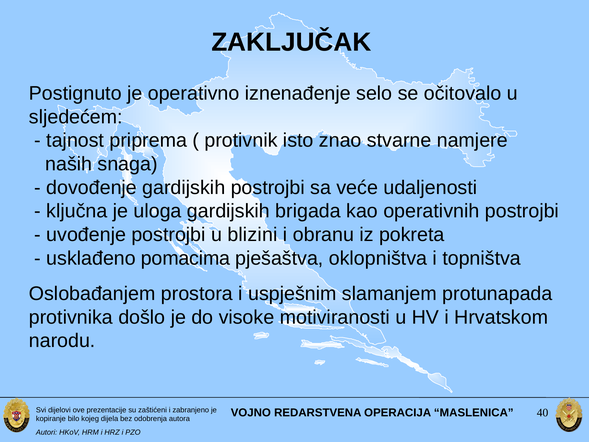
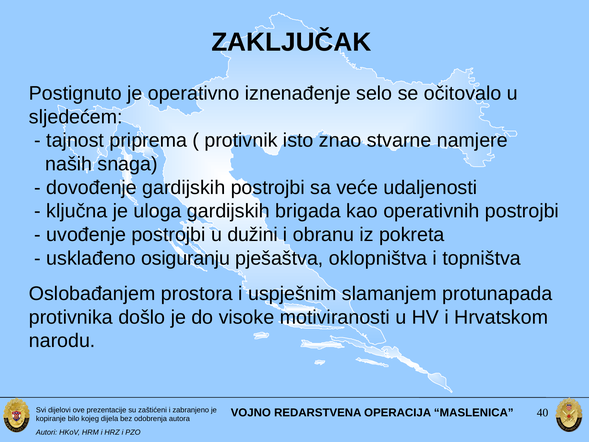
blizini: blizini -> dužini
pomacima: pomacima -> osiguranju
